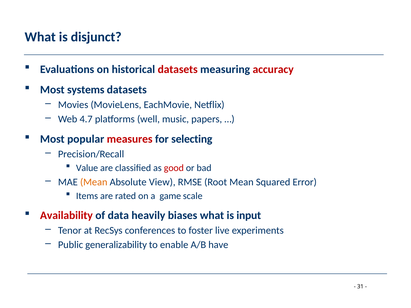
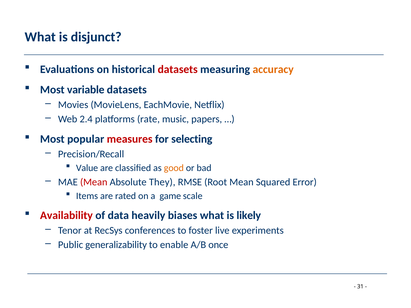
accuracy colour: red -> orange
systems: systems -> variable
4.7: 4.7 -> 2.4
well: well -> rate
good colour: red -> orange
Mean at (94, 182) colour: orange -> red
View: View -> They
input: input -> likely
have: have -> once
